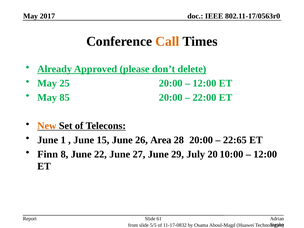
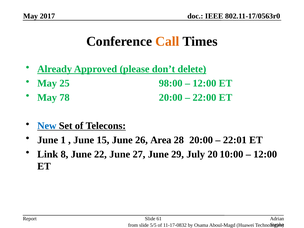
25 20:00: 20:00 -> 98:00
85: 85 -> 78
New colour: orange -> blue
22:65: 22:65 -> 22:01
Finn: Finn -> Link
